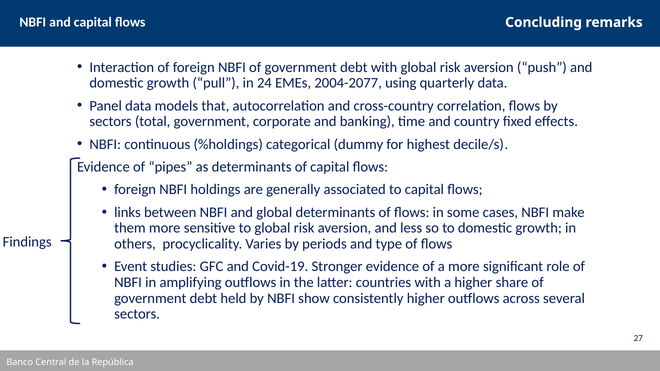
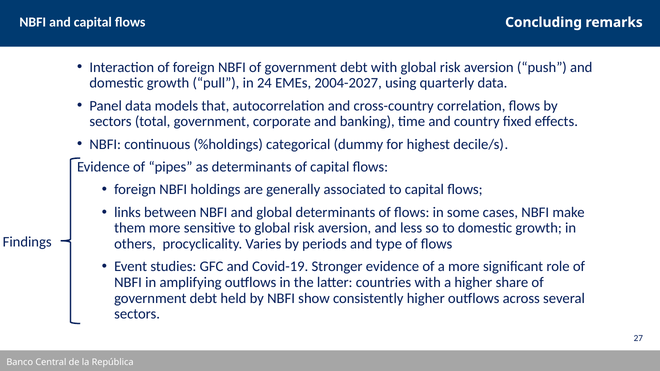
2004-2077: 2004-2077 -> 2004-2027
